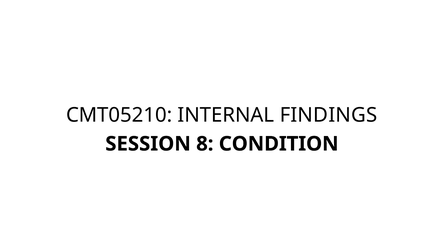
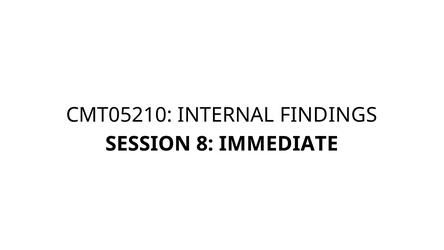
CONDITION: CONDITION -> IMMEDIATE
